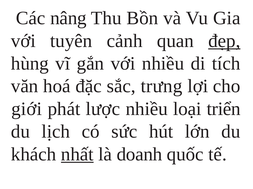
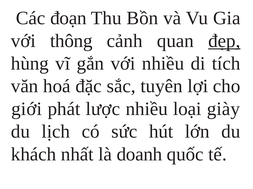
nâng: nâng -> đoạn
tuyên: tuyên -> thông
trưng: trưng -> tuyên
triển: triển -> giày
nhất underline: present -> none
